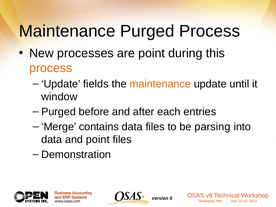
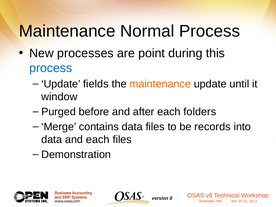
Maintenance Purged: Purged -> Normal
process at (51, 68) colour: orange -> blue
entries: entries -> folders
parsing: parsing -> records
and point: point -> each
